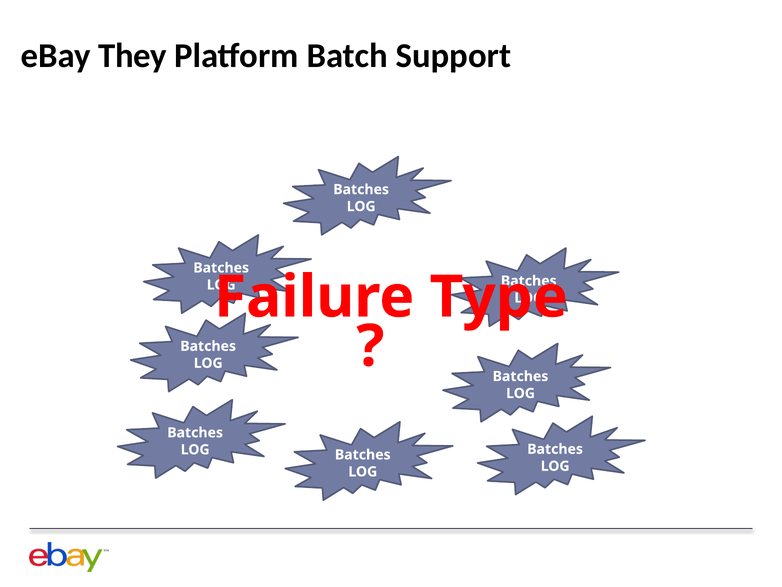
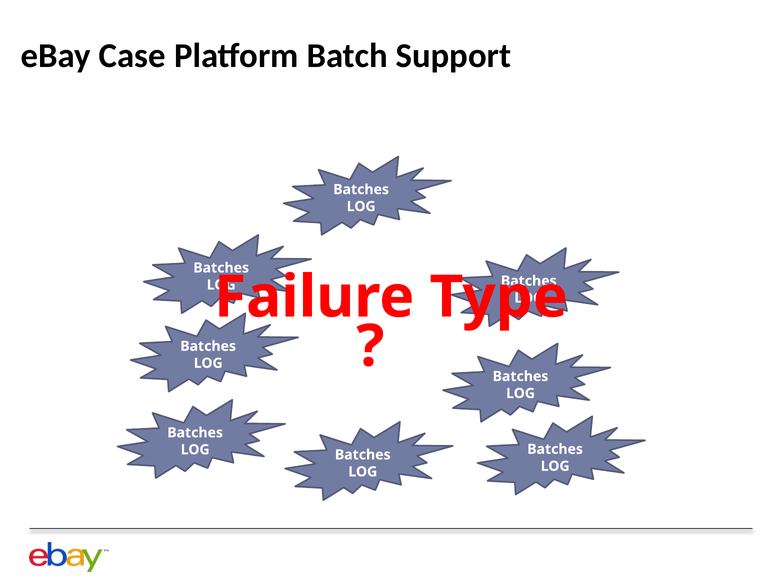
They: They -> Case
